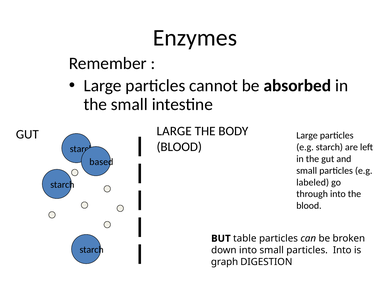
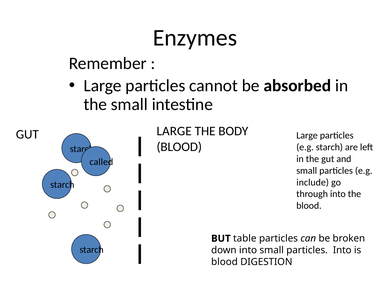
based: based -> called
labeled: labeled -> include
graph at (225, 262): graph -> blood
